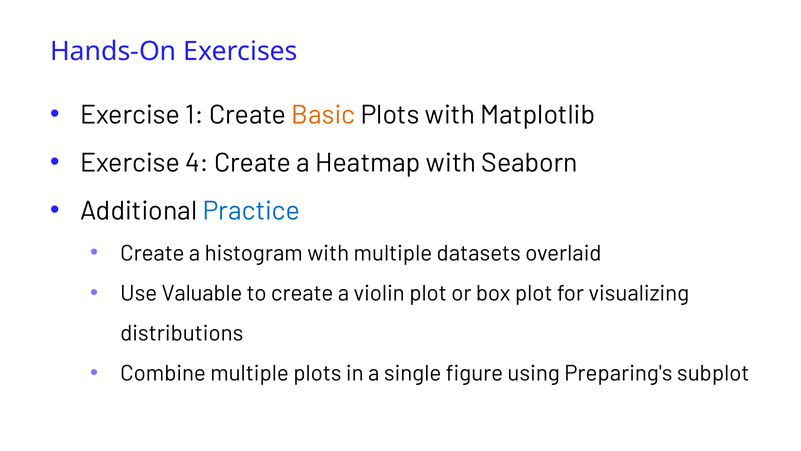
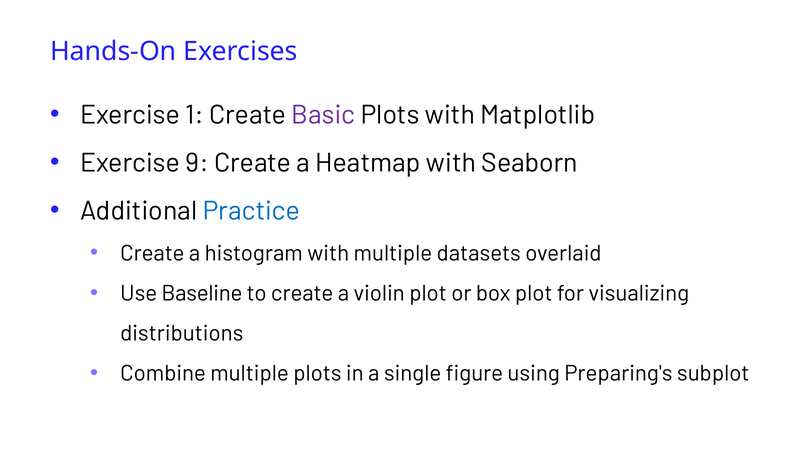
Basic colour: orange -> purple
4: 4 -> 9
Valuable: Valuable -> Baseline
